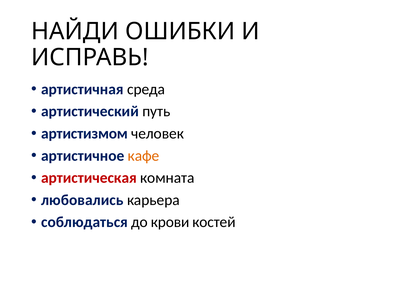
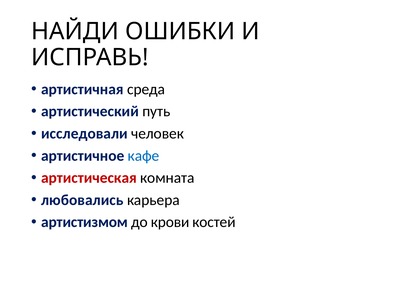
артистизмом: артистизмом -> исследовали
кафе colour: orange -> blue
соблюдаться: соблюдаться -> артистизмом
